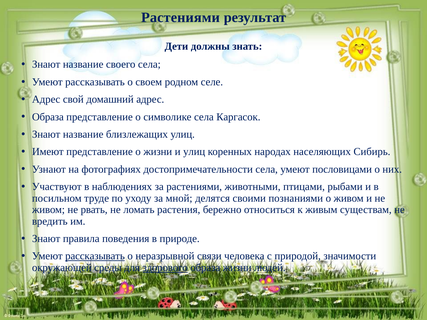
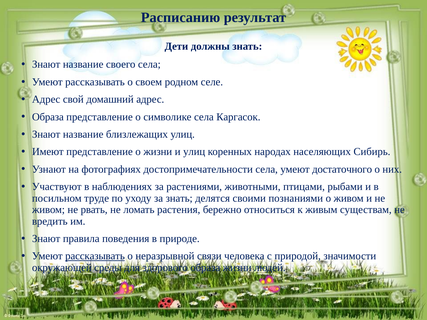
Растениями at (180, 17): Растениями -> Расписанию
пословицами: пословицами -> достаточного
за мной: мной -> знать
здорового underline: present -> none
